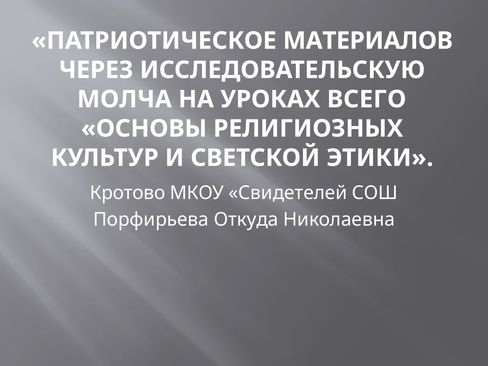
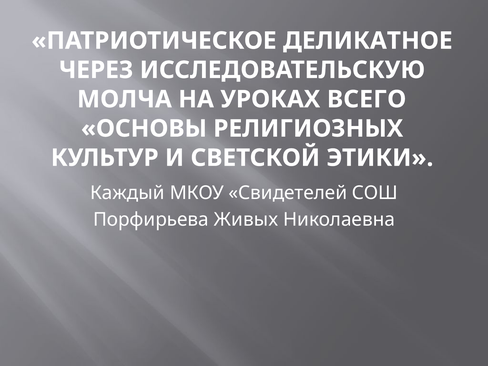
МАТЕРИАЛОВ: МАТЕРИАЛОВ -> ДЕЛИКАТНОЕ
Кротово: Кротово -> Каждый
Откуда: Откуда -> Живых
